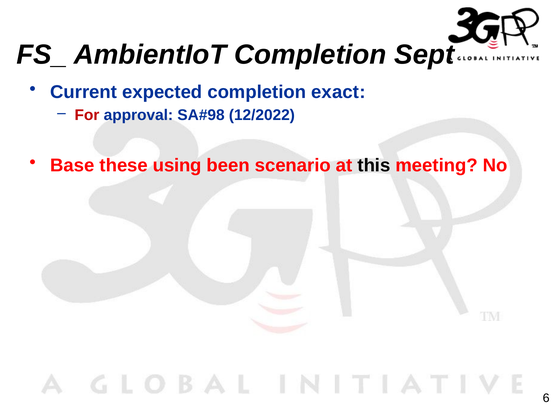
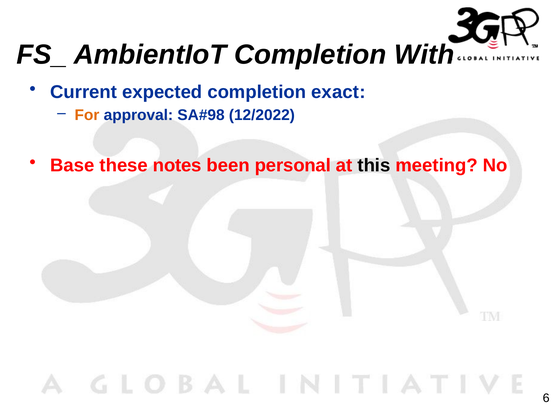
Sept: Sept -> With
For colour: red -> orange
using: using -> notes
scenario: scenario -> personal
